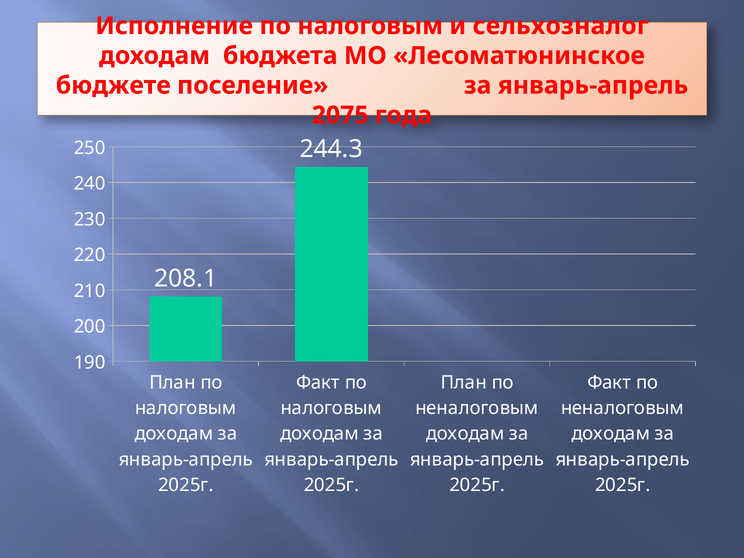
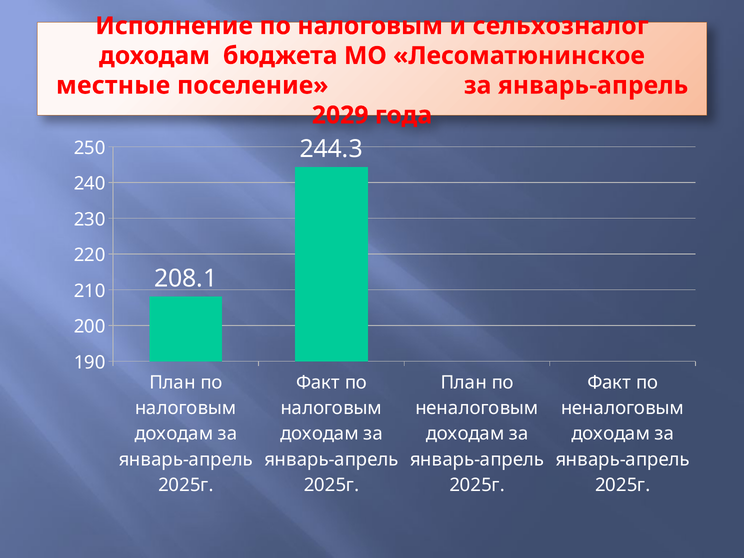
бюджете: бюджете -> местные
2075: 2075 -> 2029
